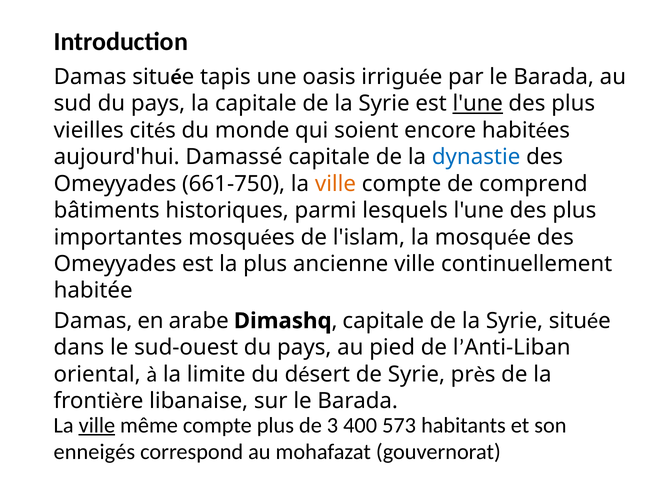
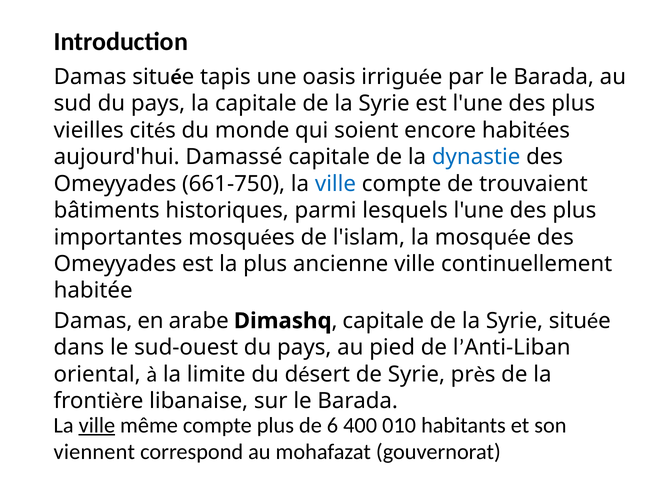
l'une at (478, 104) underline: present -> none
ville at (335, 184) colour: orange -> blue
comprend: comprend -> trouvaient
3: 3 -> 6
573: 573 -> 010
enneigés: enneigés -> viennent
